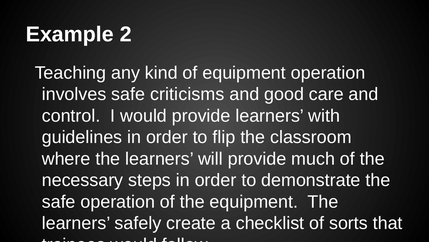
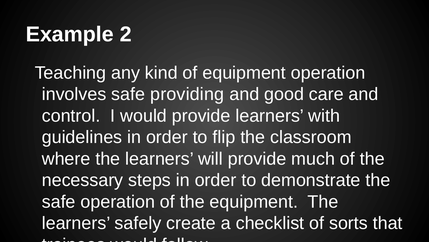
criticisms: criticisms -> providing
